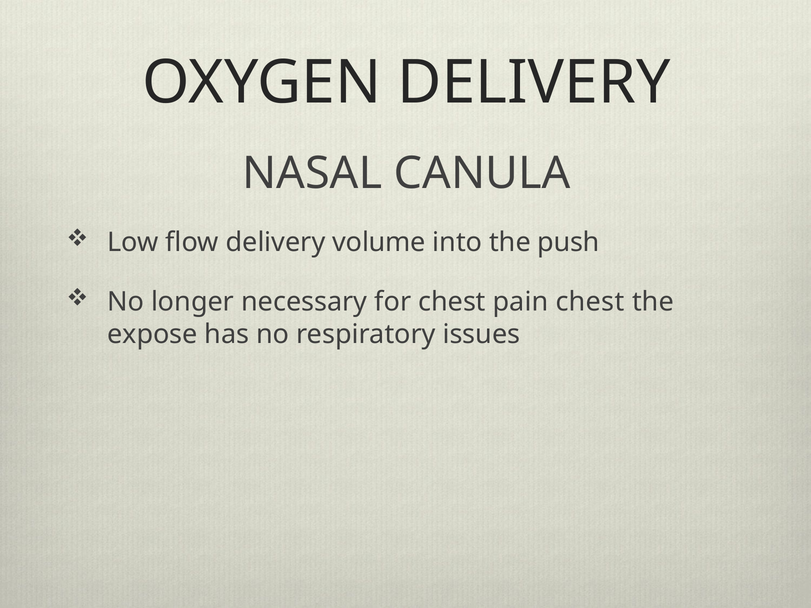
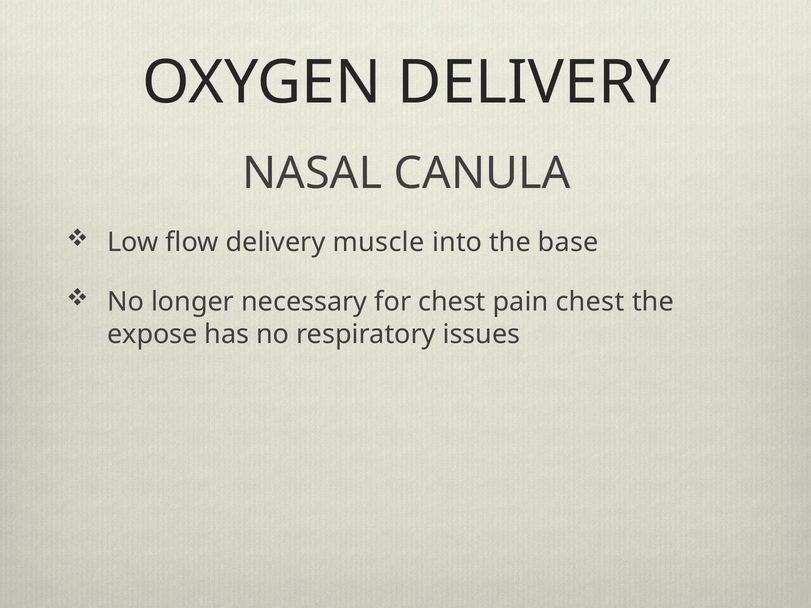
volume: volume -> muscle
push: push -> base
